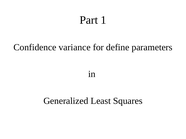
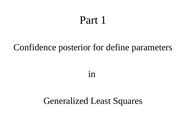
variance: variance -> posterior
